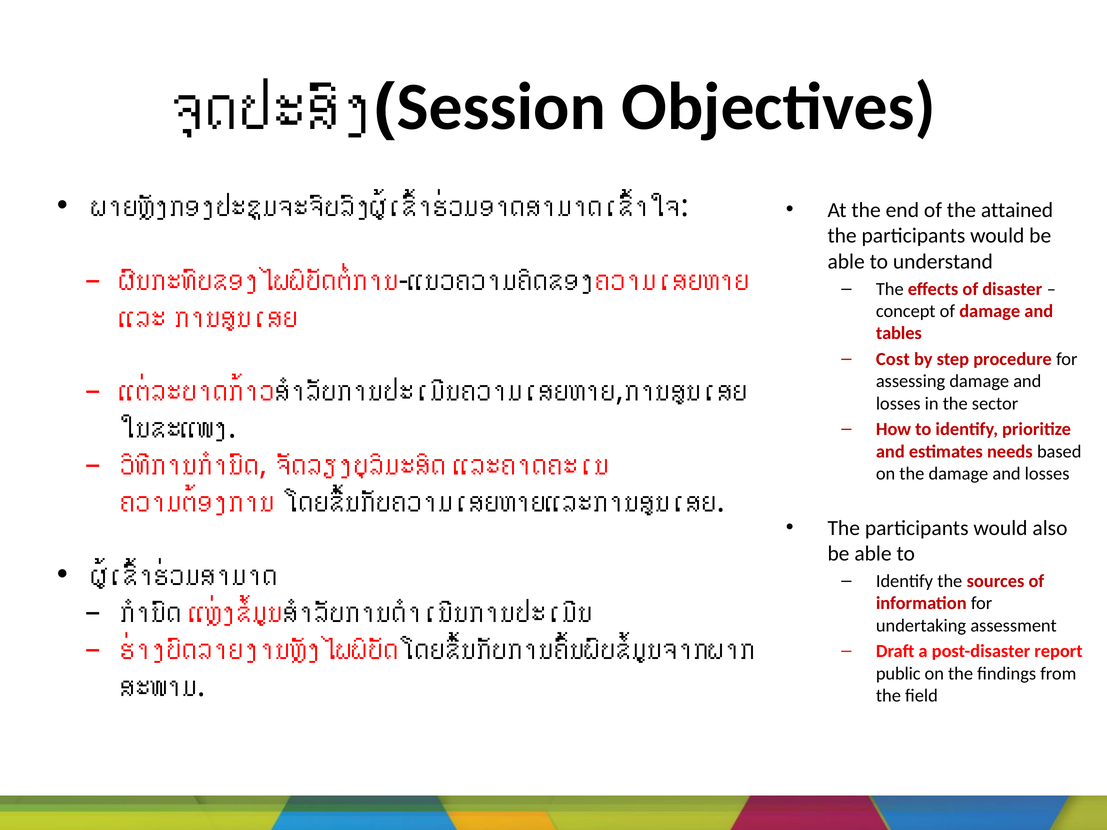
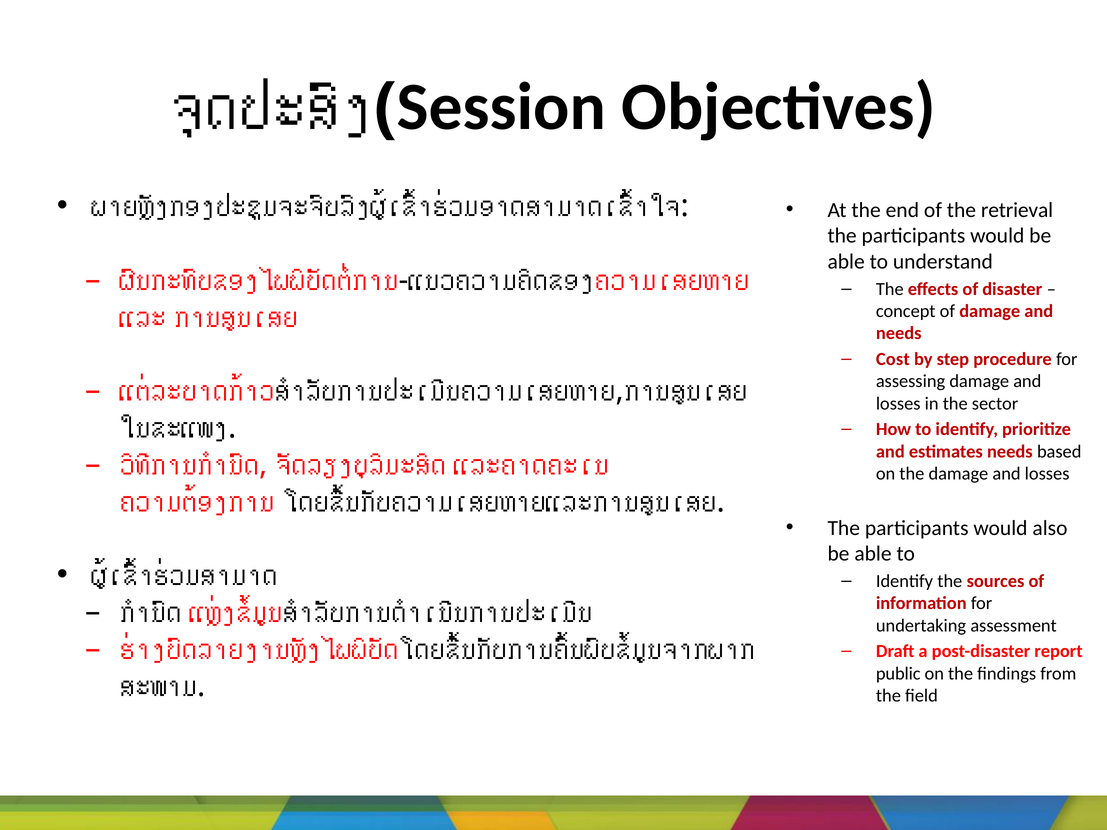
attained: attained -> retrieval
tables at (899, 333): tables -> needs
